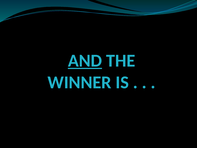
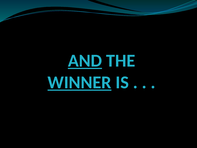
WINNER underline: none -> present
